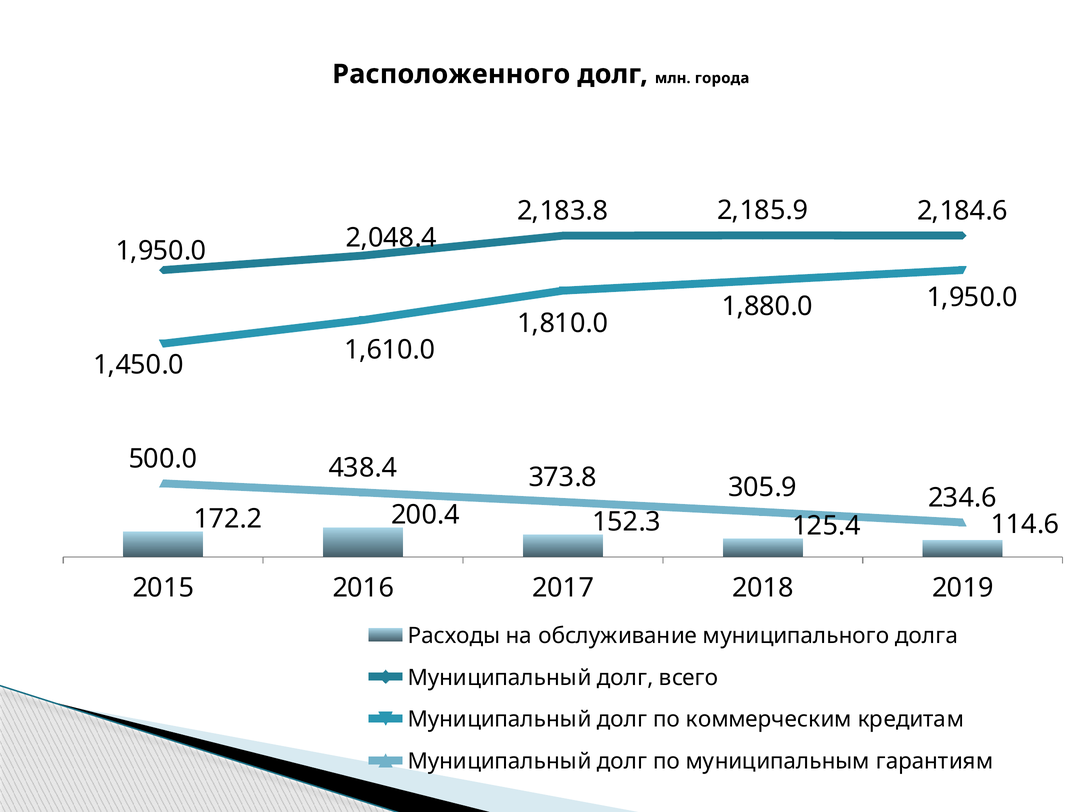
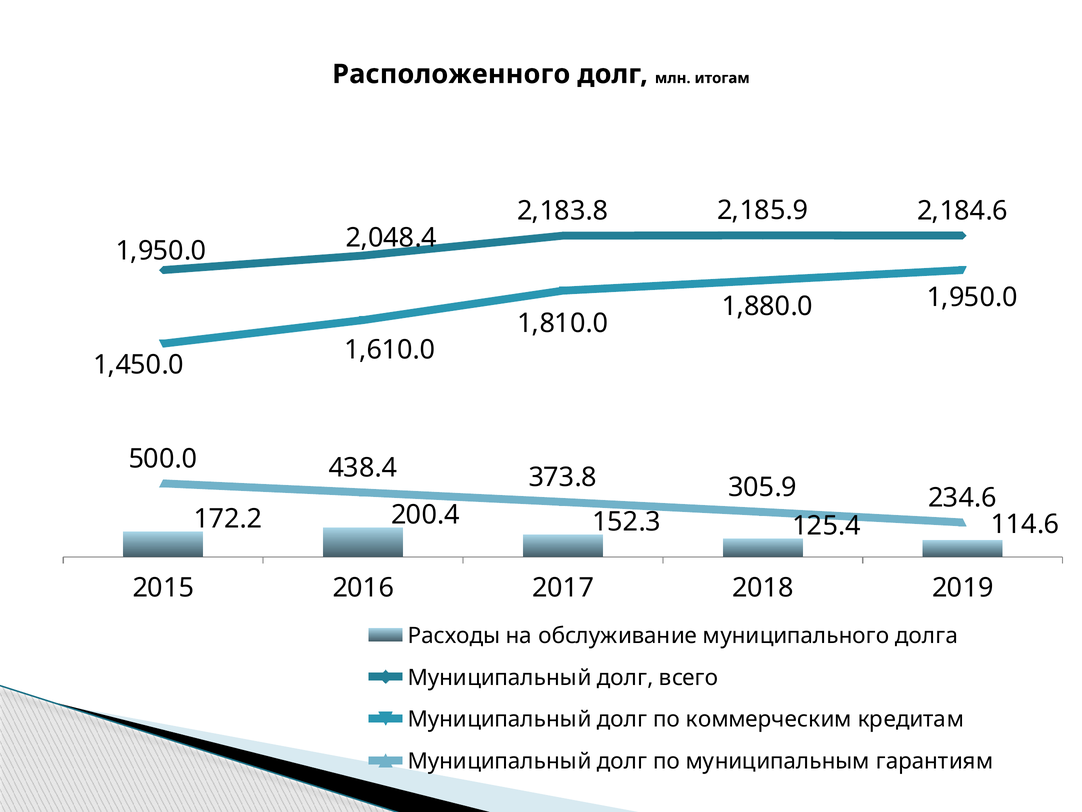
города: города -> итогам
